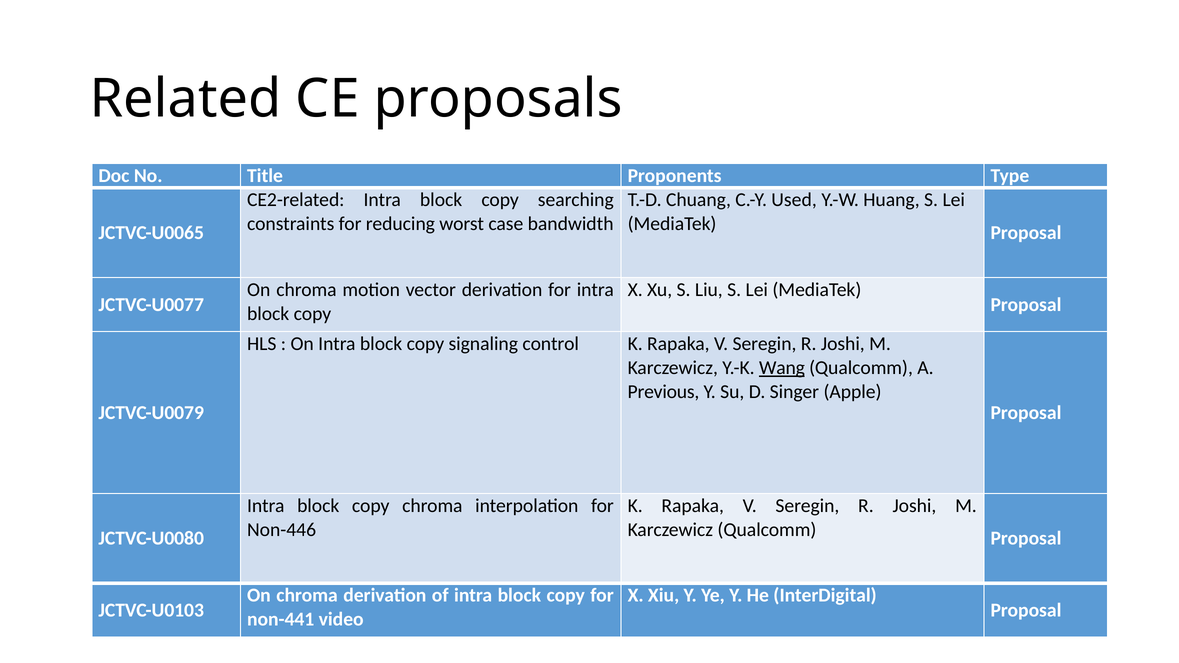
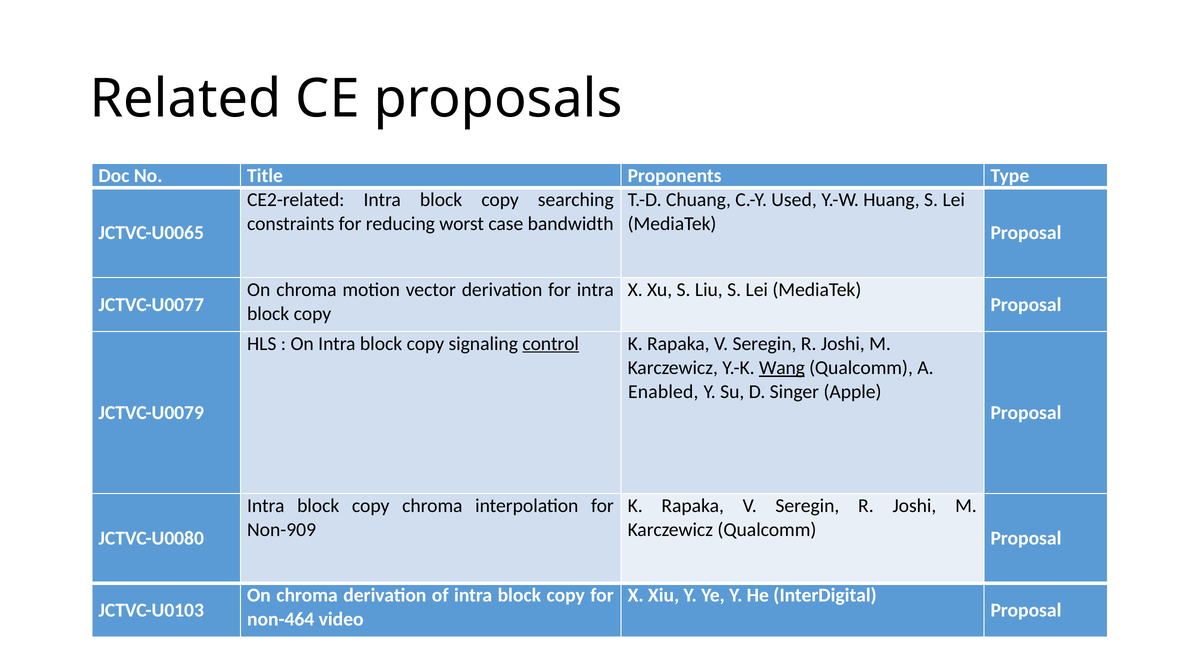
control underline: none -> present
Previous: Previous -> Enabled
Non-446: Non-446 -> Non-909
non-441: non-441 -> non-464
